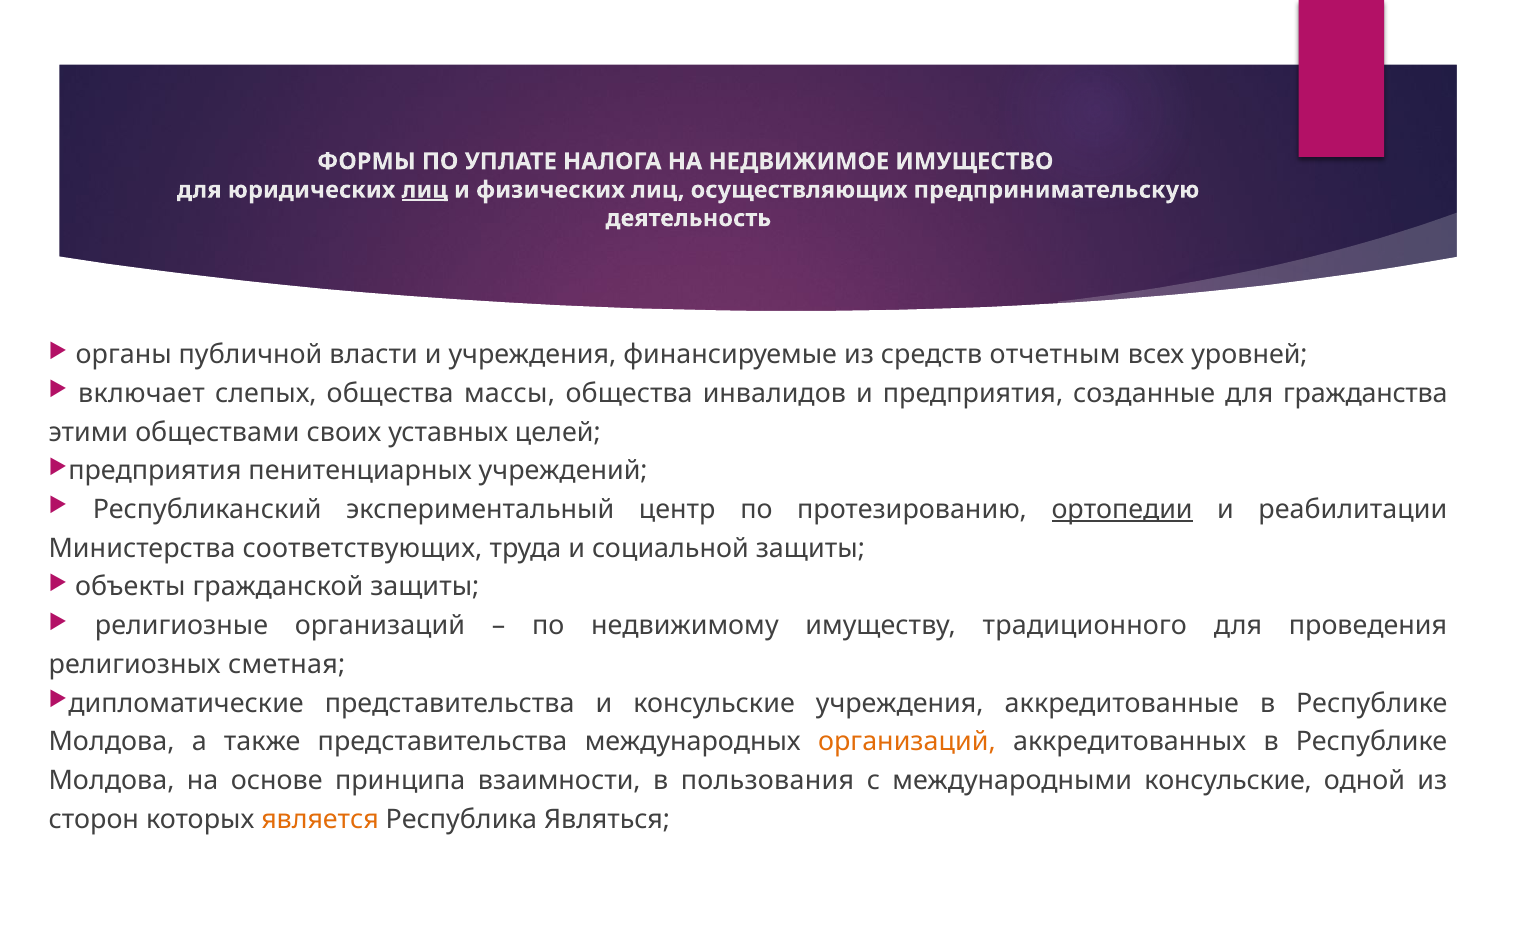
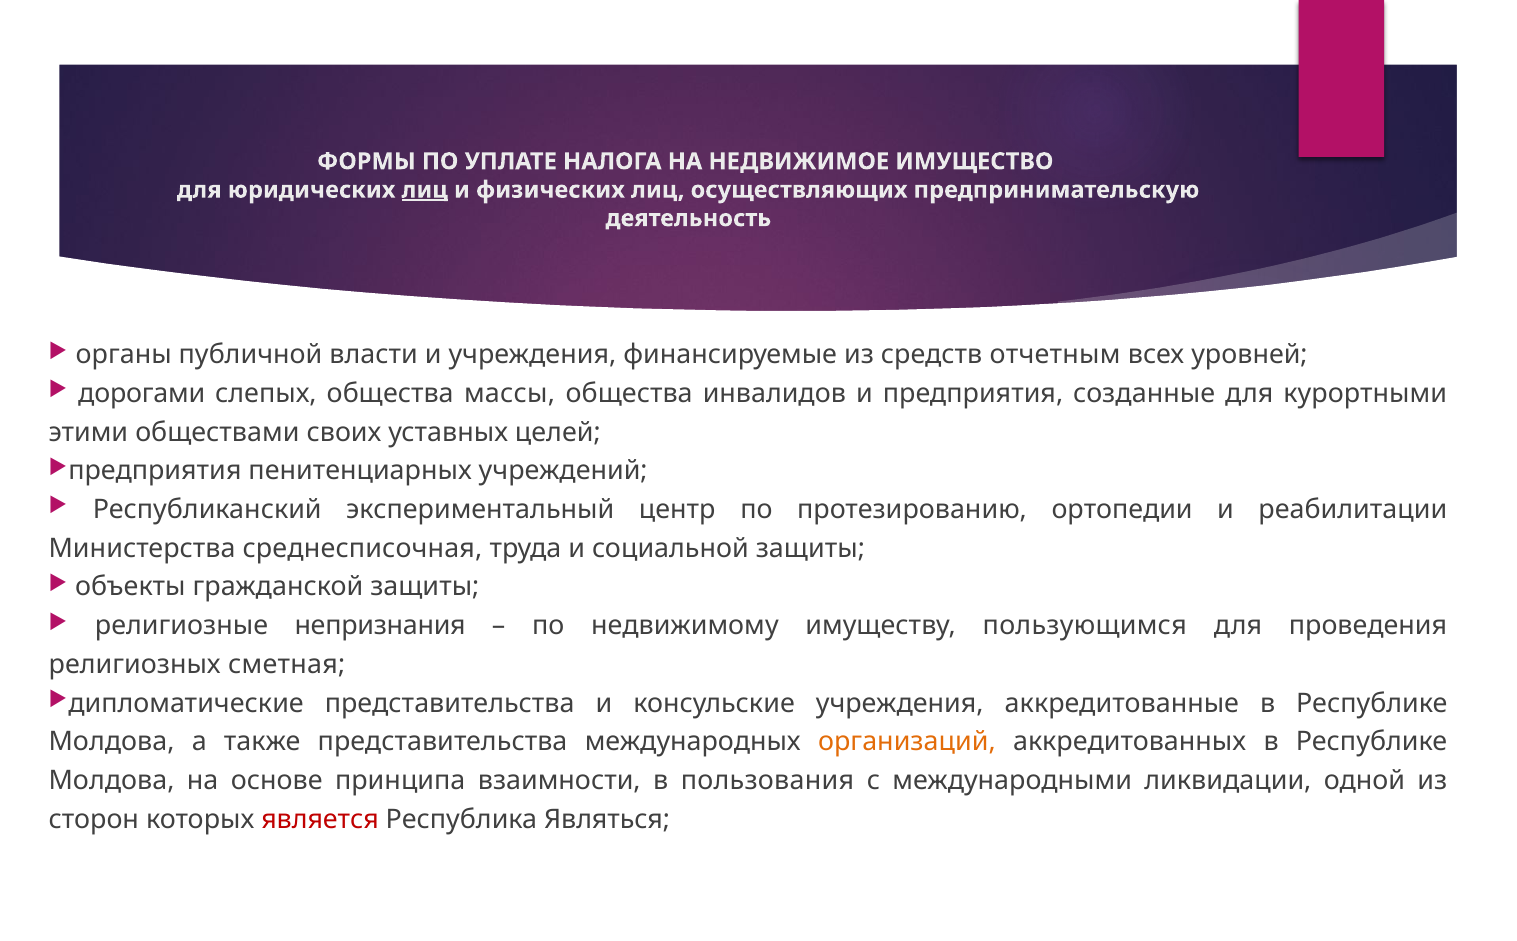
включает: включает -> дорогами
гражданства: гражданства -> курортными
ортопедии underline: present -> none
соответствующих: соответствующих -> среднесписочная
религиозные организаций: организаций -> непризнания
традиционного: традиционного -> пользующимся
международными консульские: консульские -> ликвидации
является colour: orange -> red
